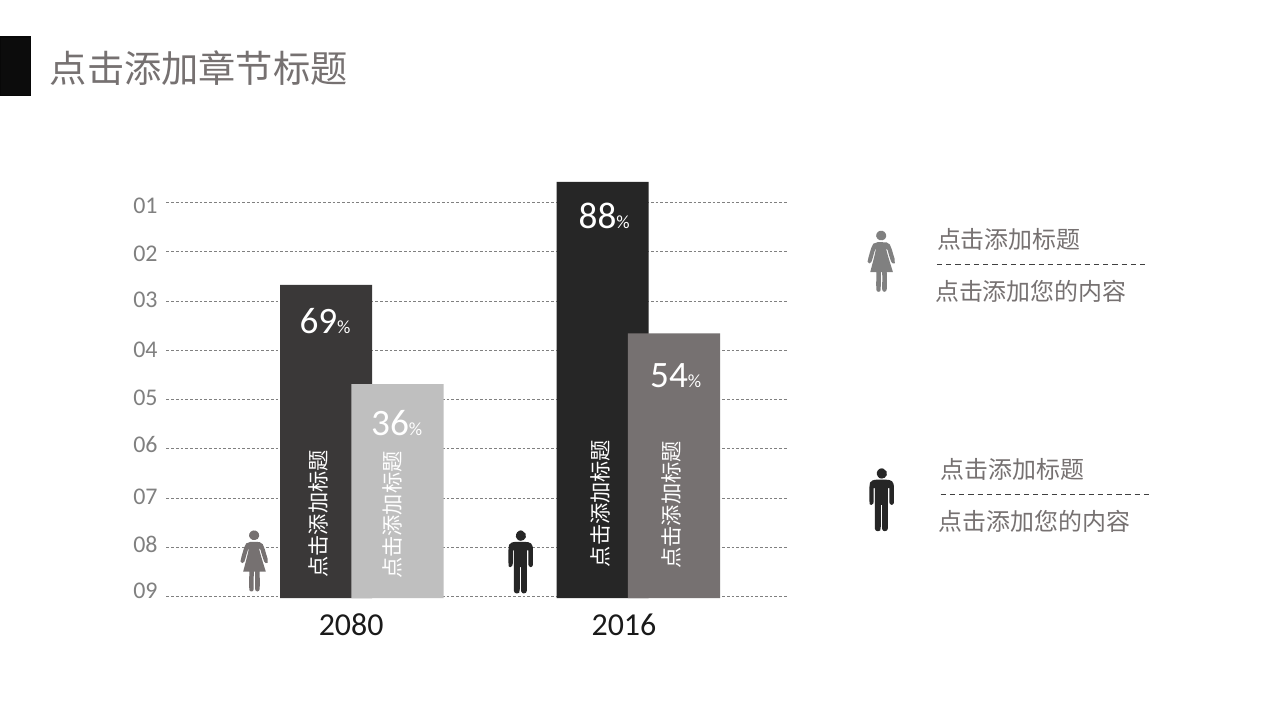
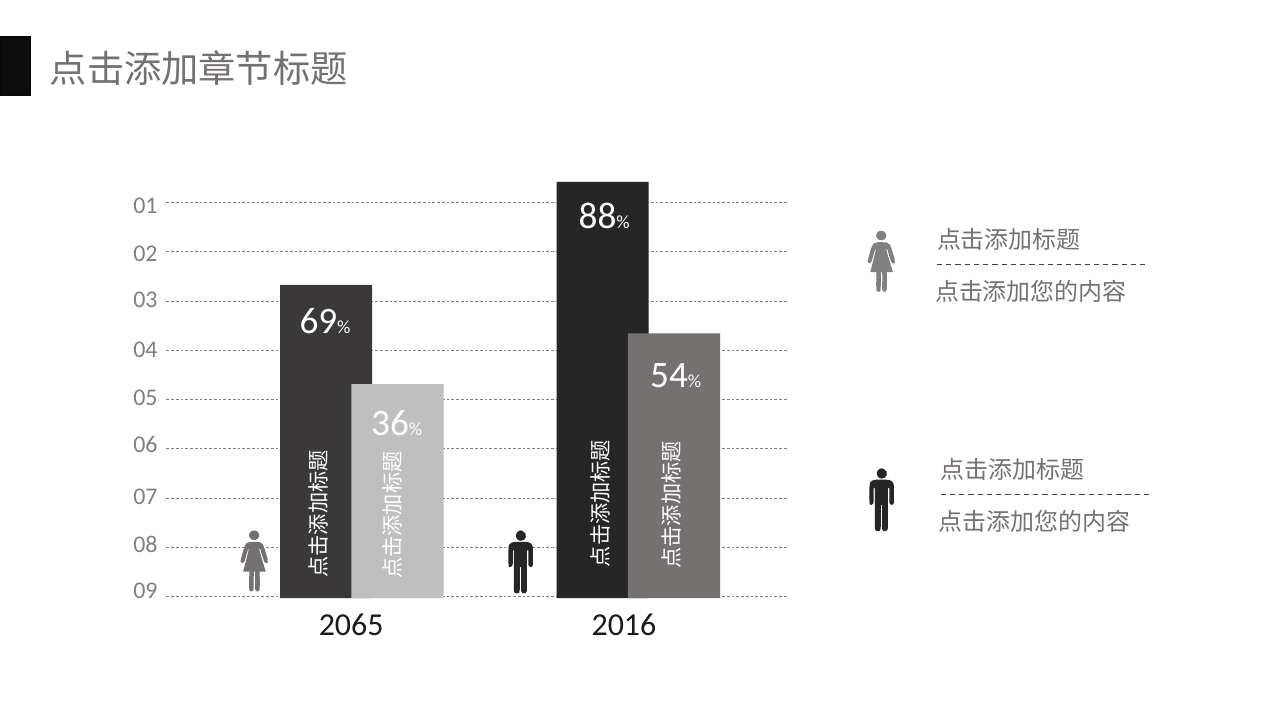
2080: 2080 -> 2065
